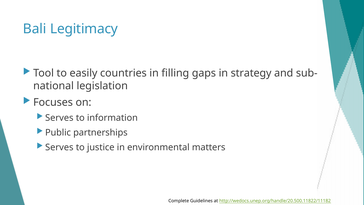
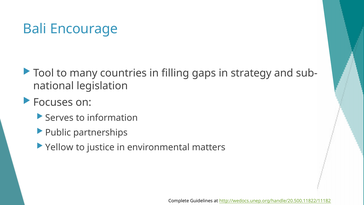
Legitimacy: Legitimacy -> Encourage
easily: easily -> many
Serves at (59, 147): Serves -> Yellow
